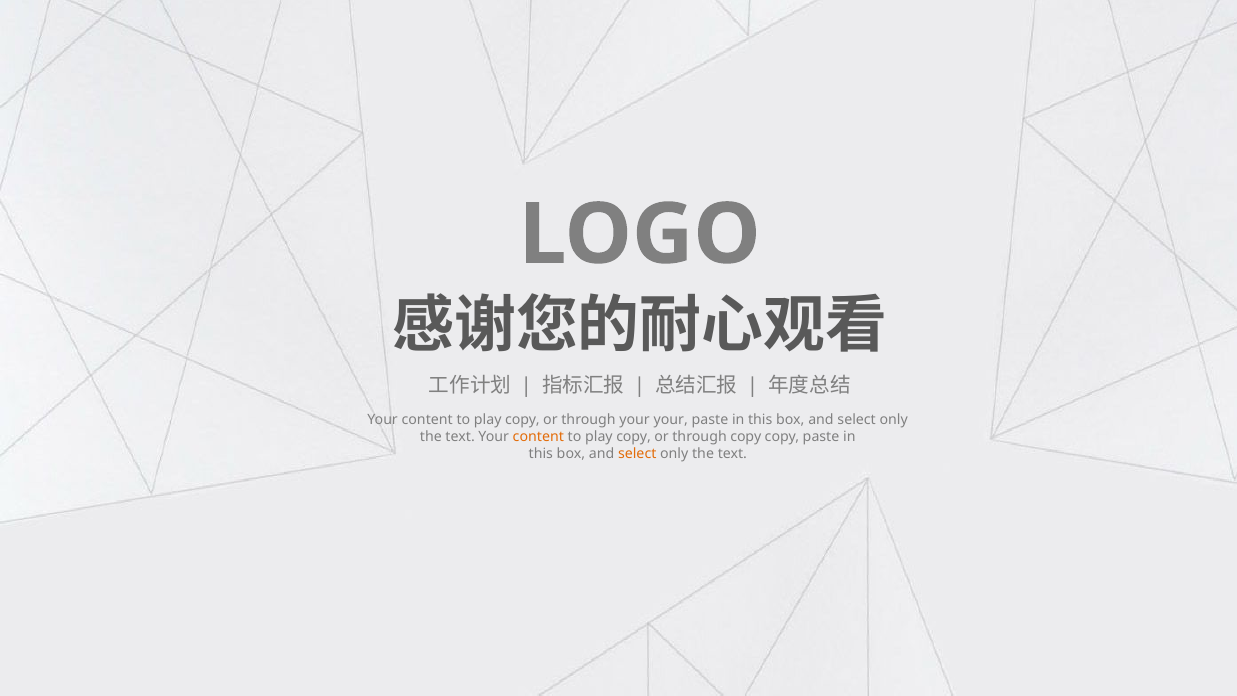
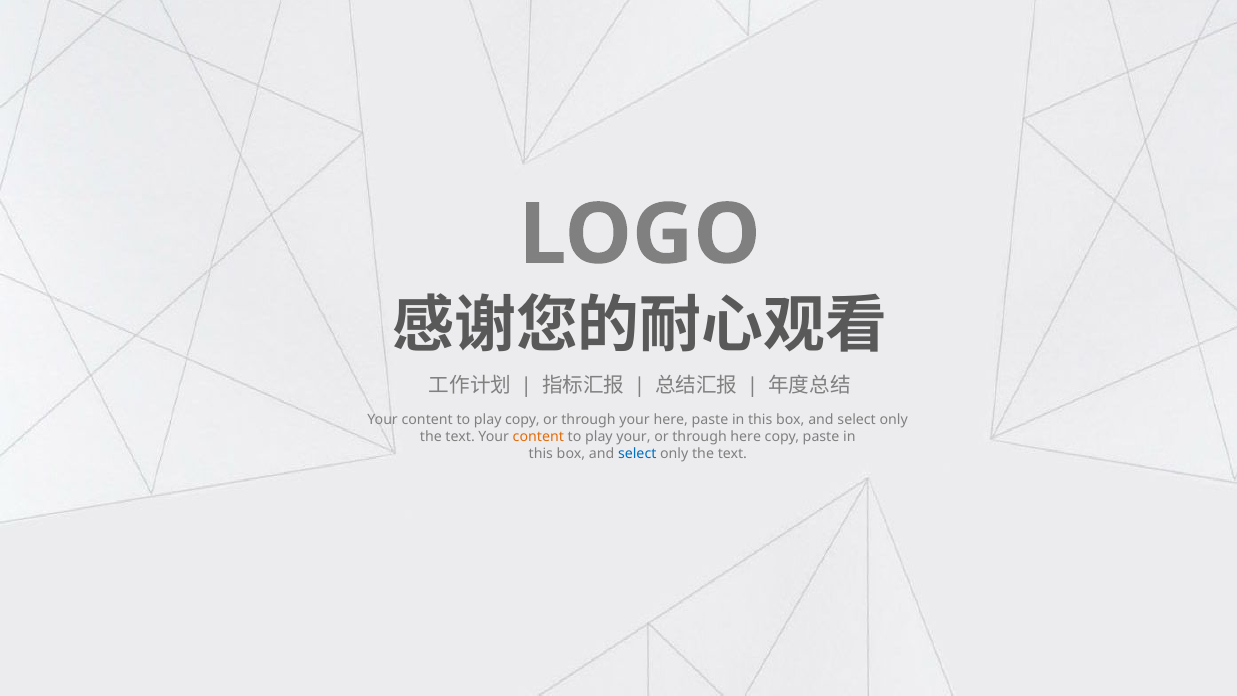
your your: your -> here
copy at (634, 437): copy -> your
through copy: copy -> here
select at (637, 454) colour: orange -> blue
